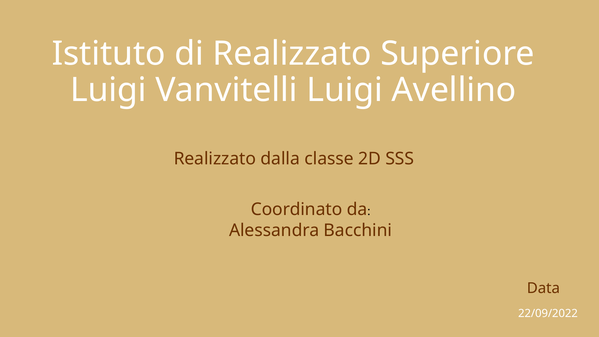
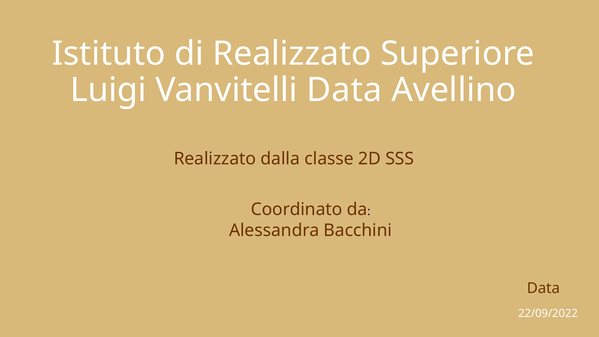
Vanvitelli Luigi: Luigi -> Data
